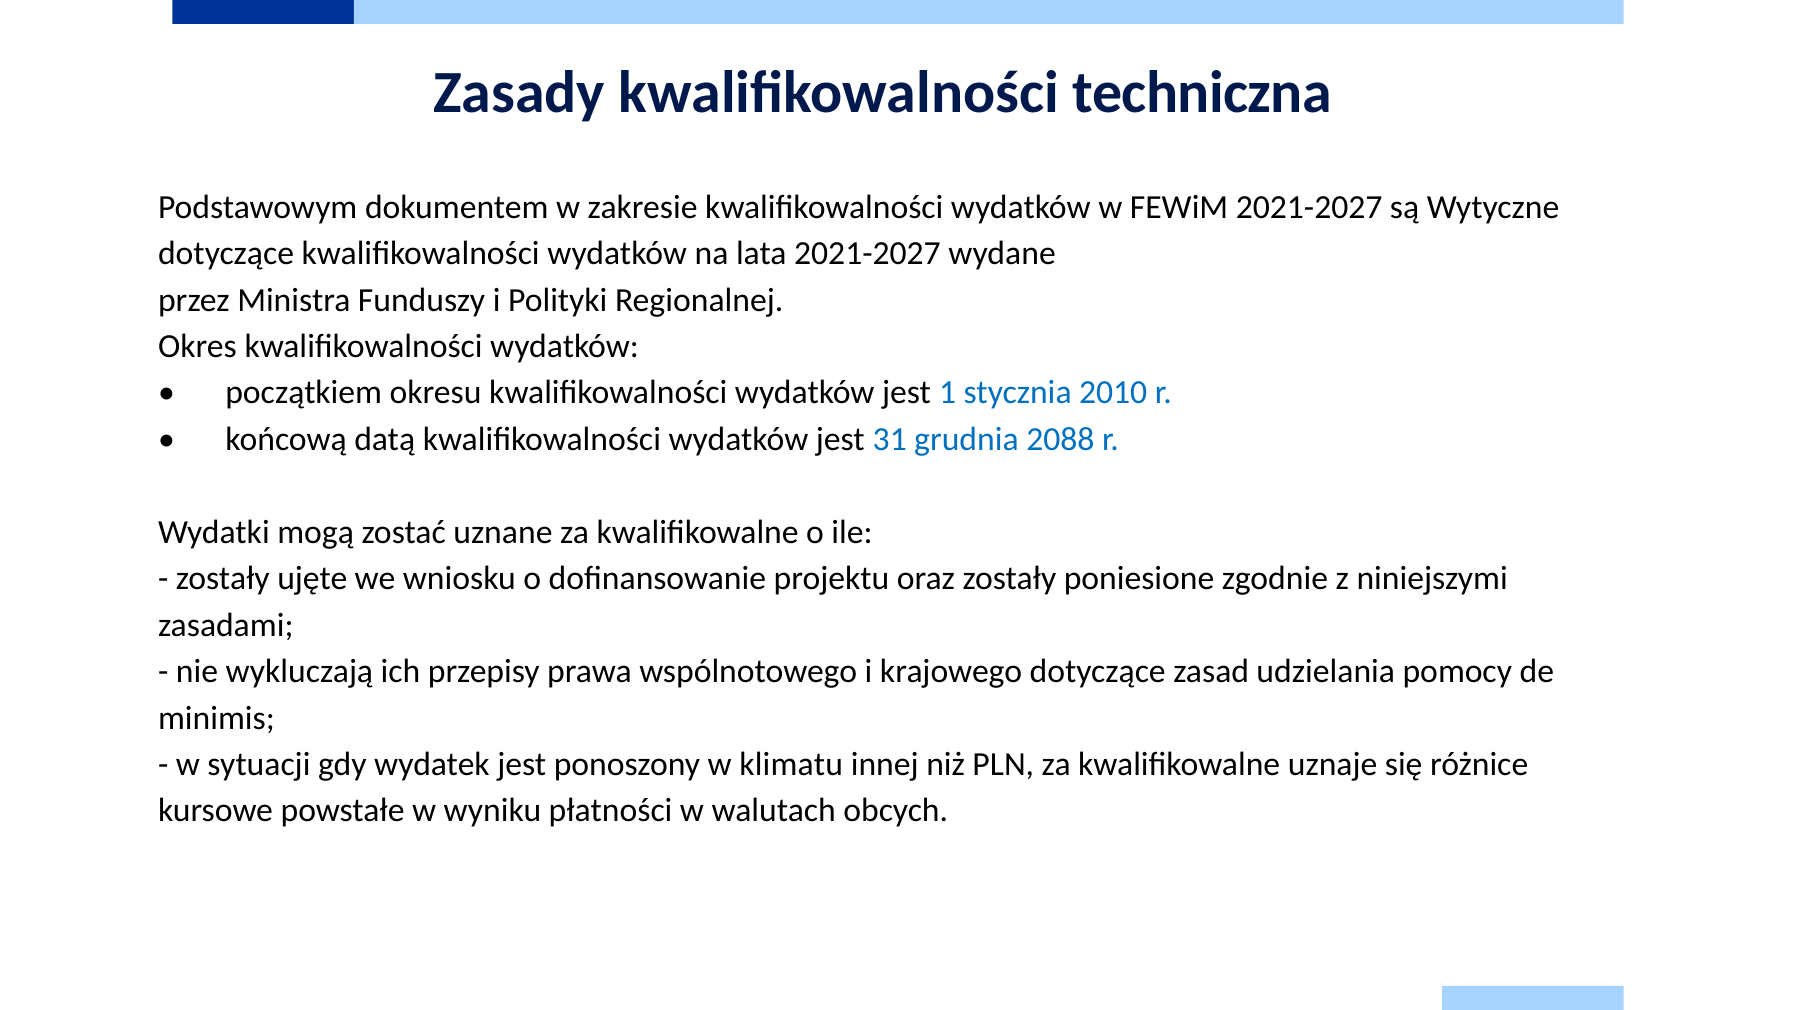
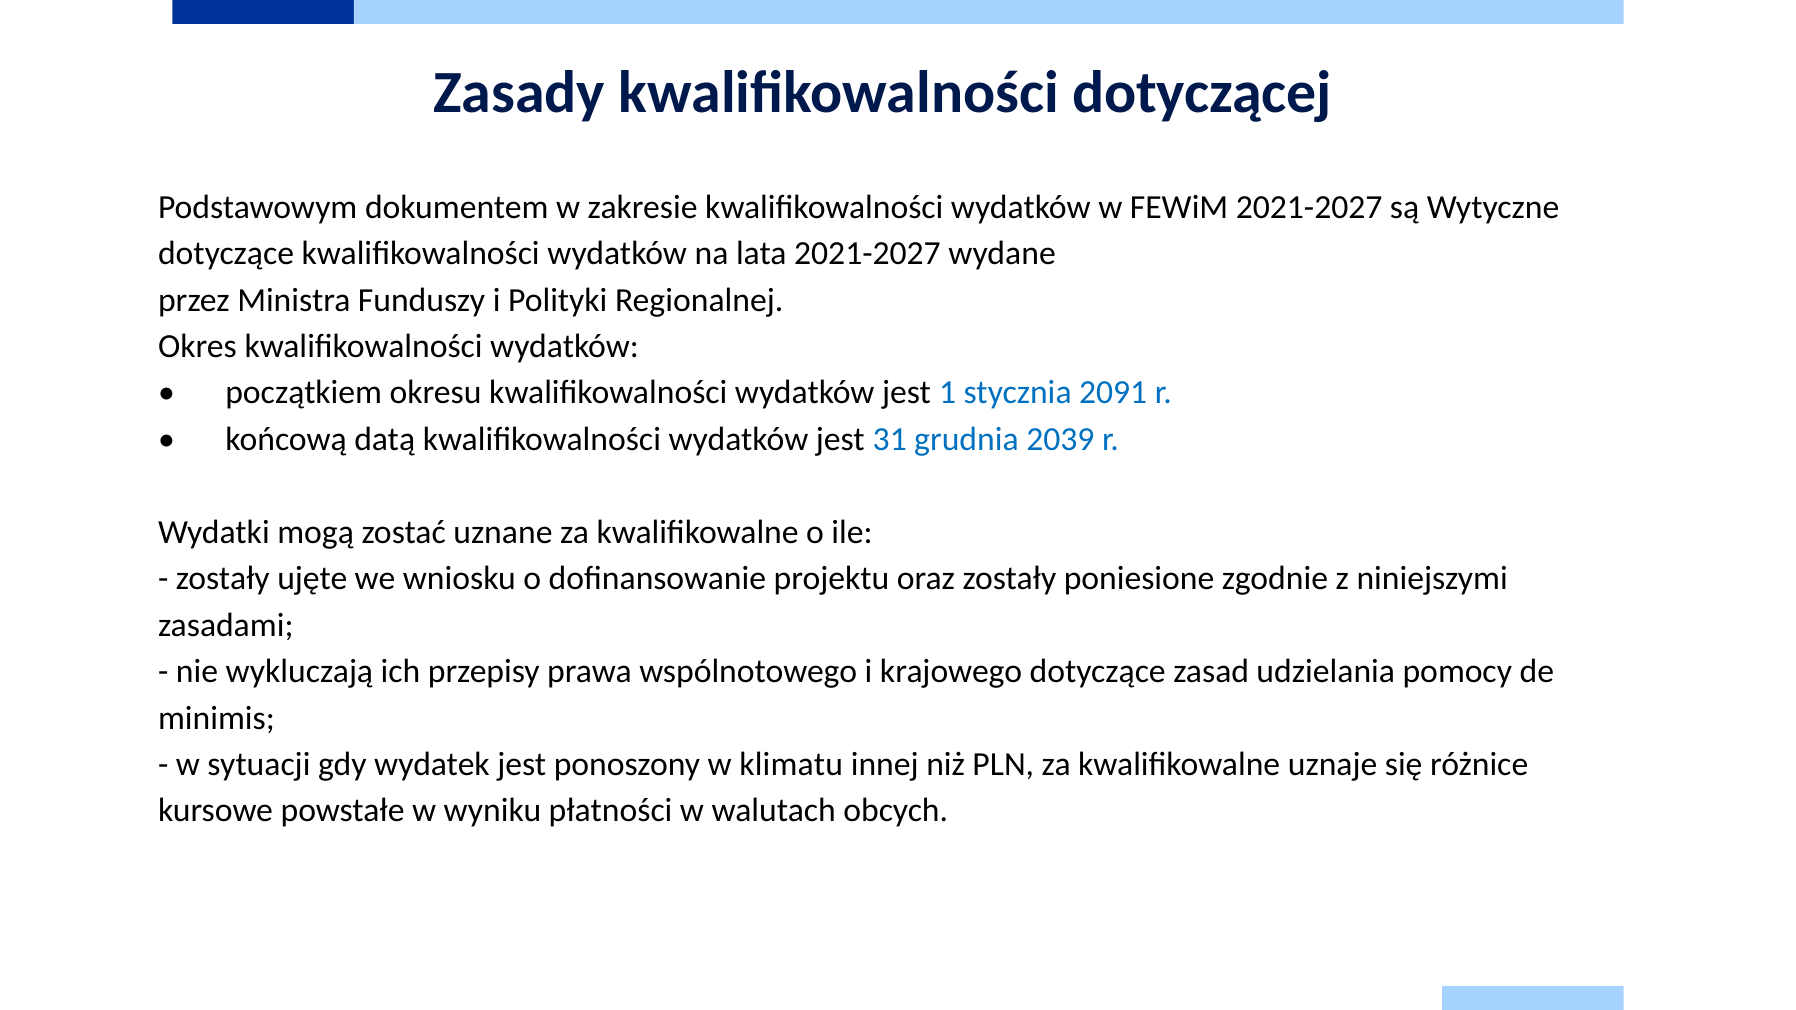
techniczna: techniczna -> dotyczącej
2010: 2010 -> 2091
2088: 2088 -> 2039
